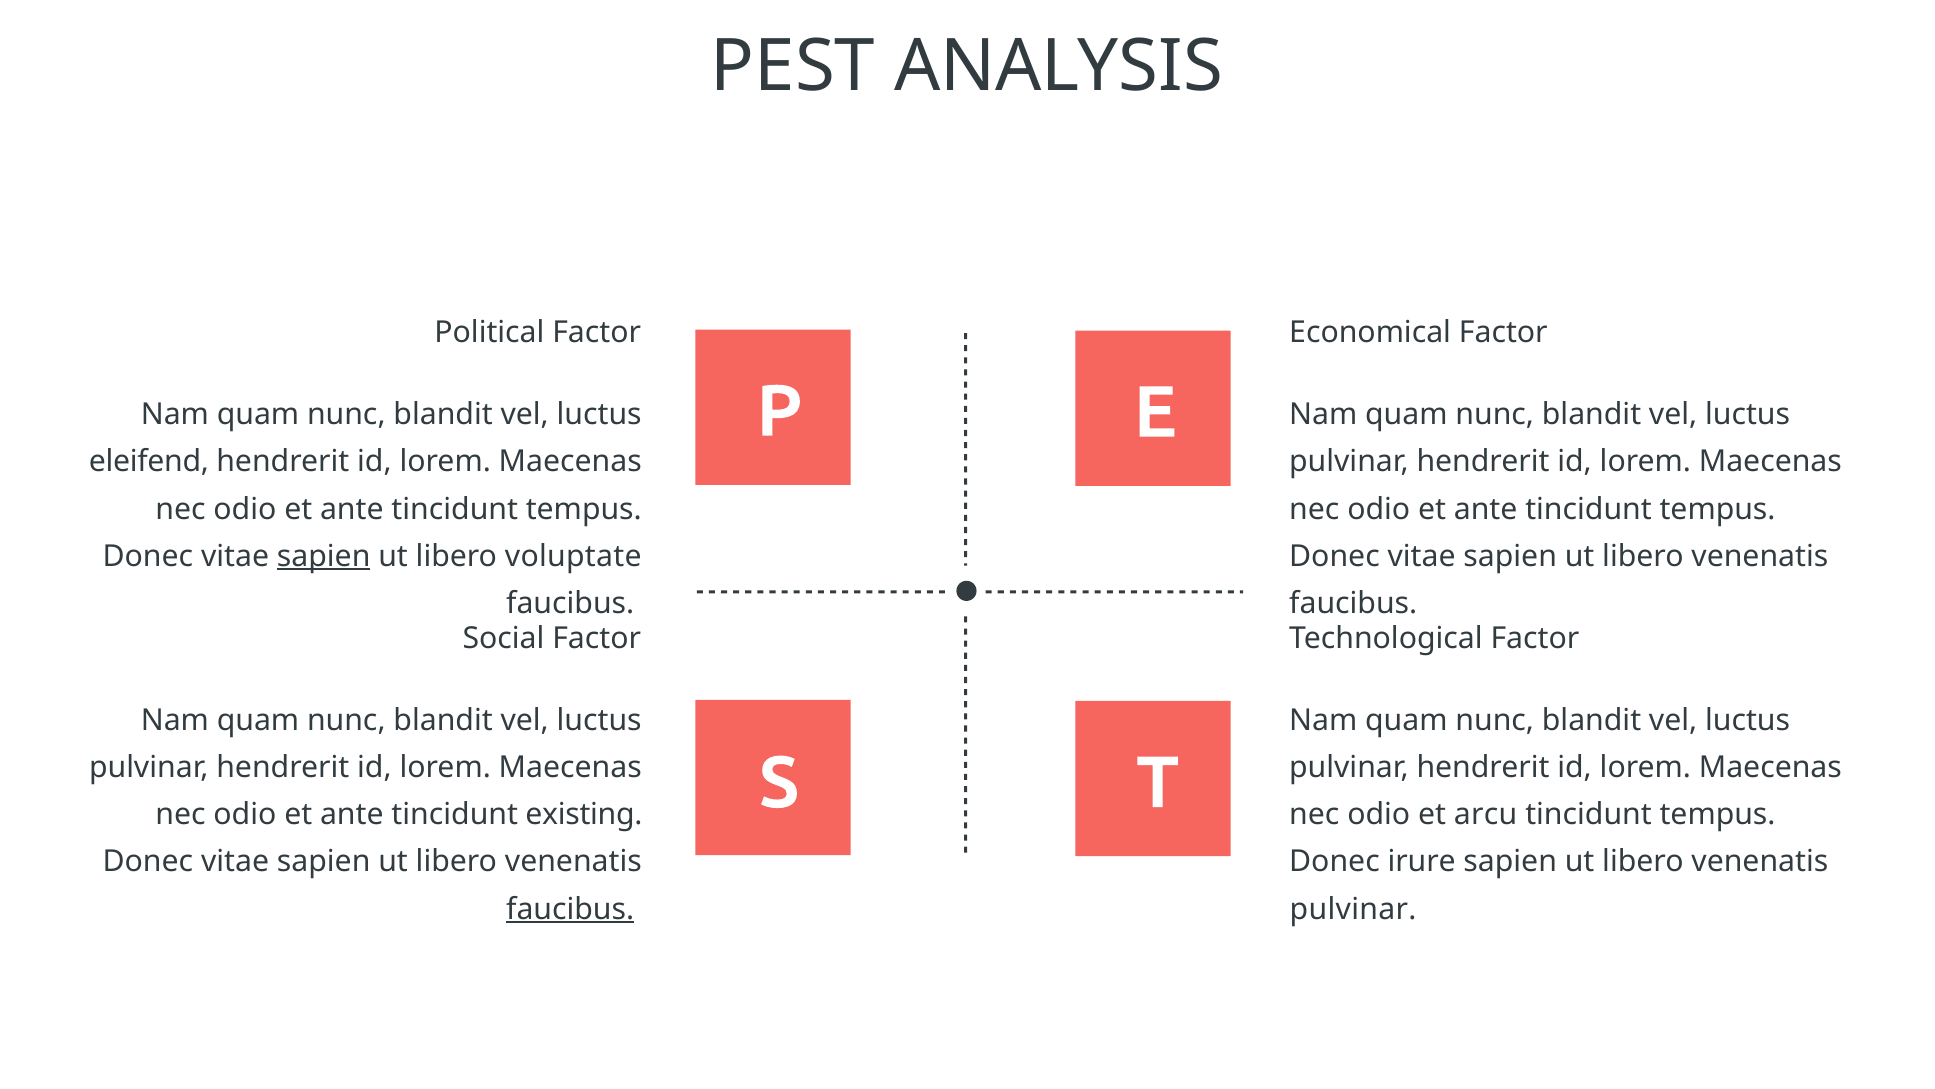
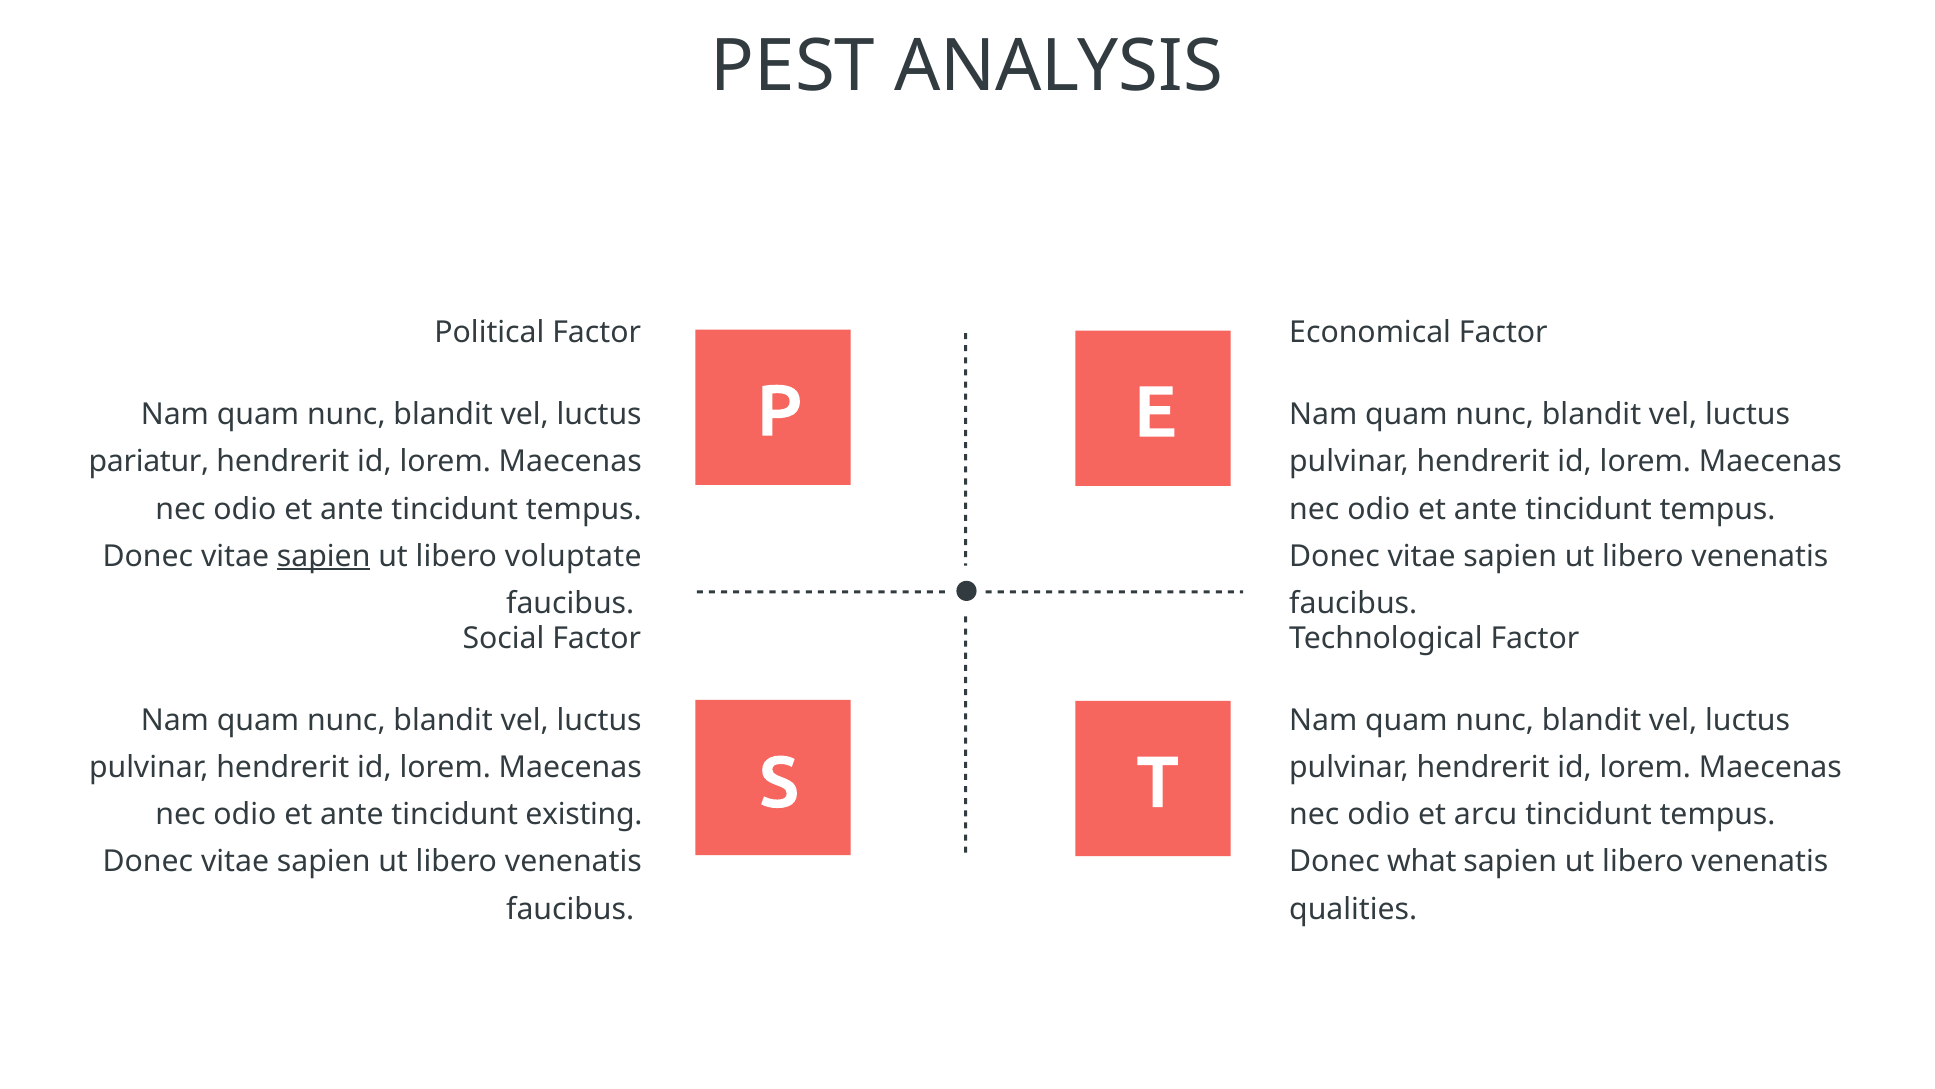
eleifend: eleifend -> pariatur
irure: irure -> what
faucibus at (570, 909) underline: present -> none
pulvinar at (1353, 909): pulvinar -> qualities
